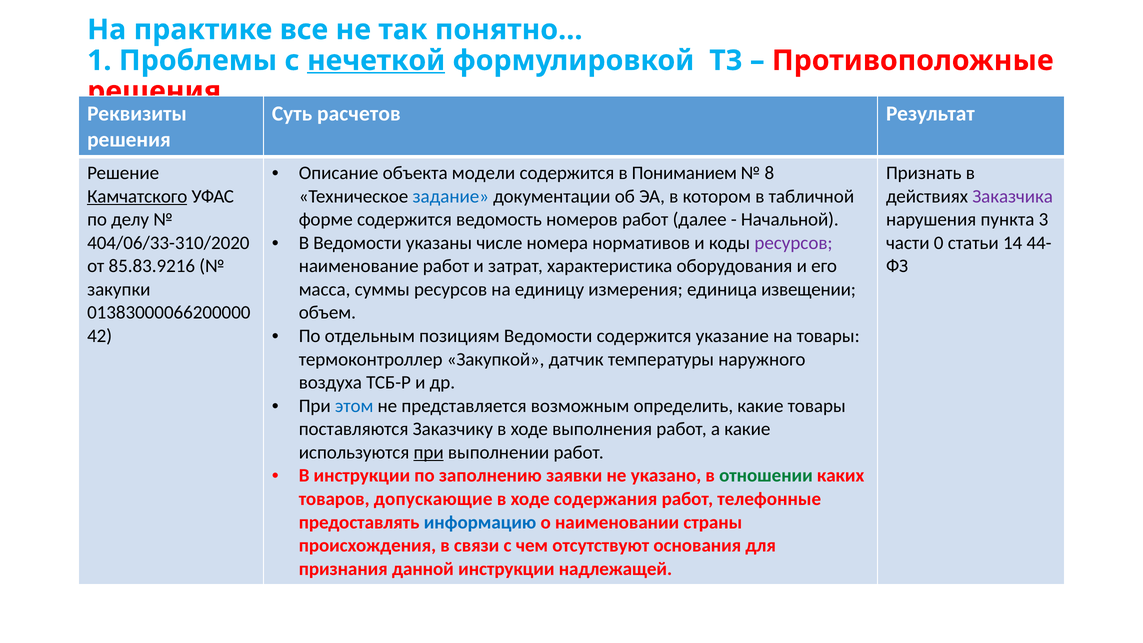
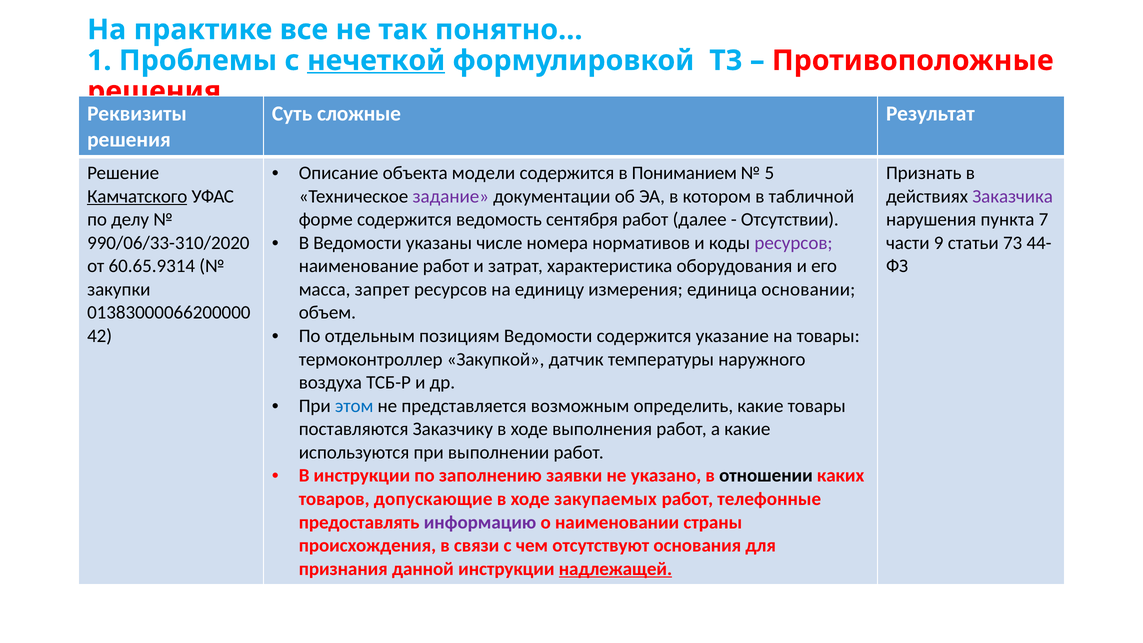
расчетов: расчетов -> сложные
8: 8 -> 5
задание colour: blue -> purple
номеров: номеров -> сентября
Начальной: Начальной -> Отсутствии
3: 3 -> 7
404/06/33-310/2020: 404/06/33-310/2020 -> 990/06/33-310/2020
0: 0 -> 9
14: 14 -> 73
85.83.9216: 85.83.9216 -> 60.65.9314
суммы: суммы -> запрет
извещении: извещении -> основании
при at (429, 452) underline: present -> none
отношении colour: green -> black
содержания: содержания -> закупаемых
информацию colour: blue -> purple
надлежащей underline: none -> present
